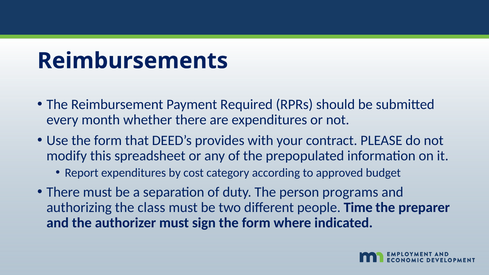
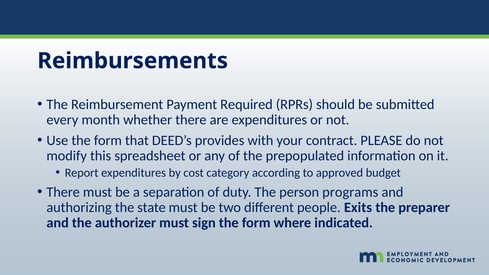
class: class -> state
Time: Time -> Exits
